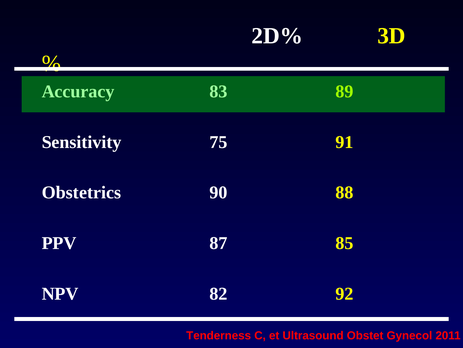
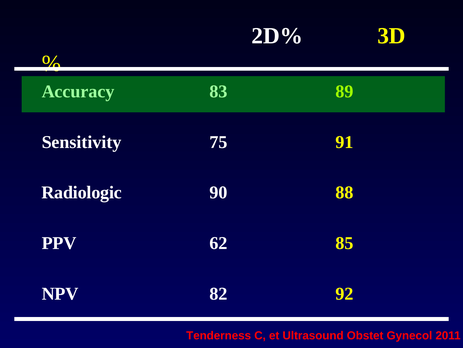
Obstetrics: Obstetrics -> Radiologic
87: 87 -> 62
